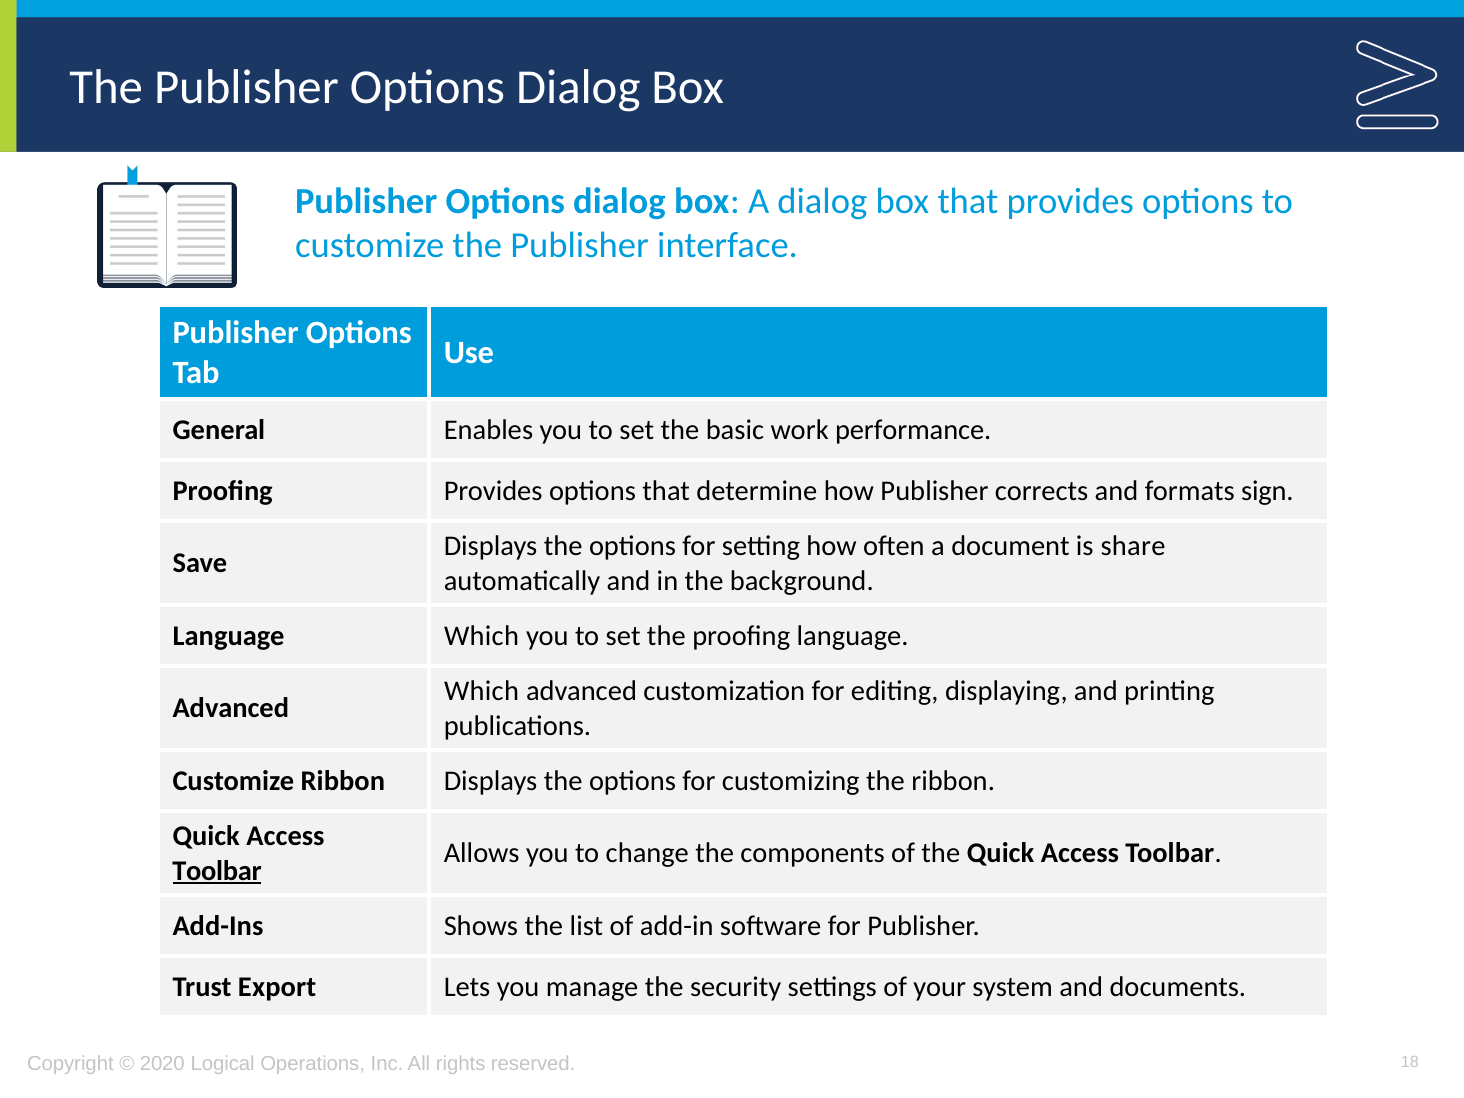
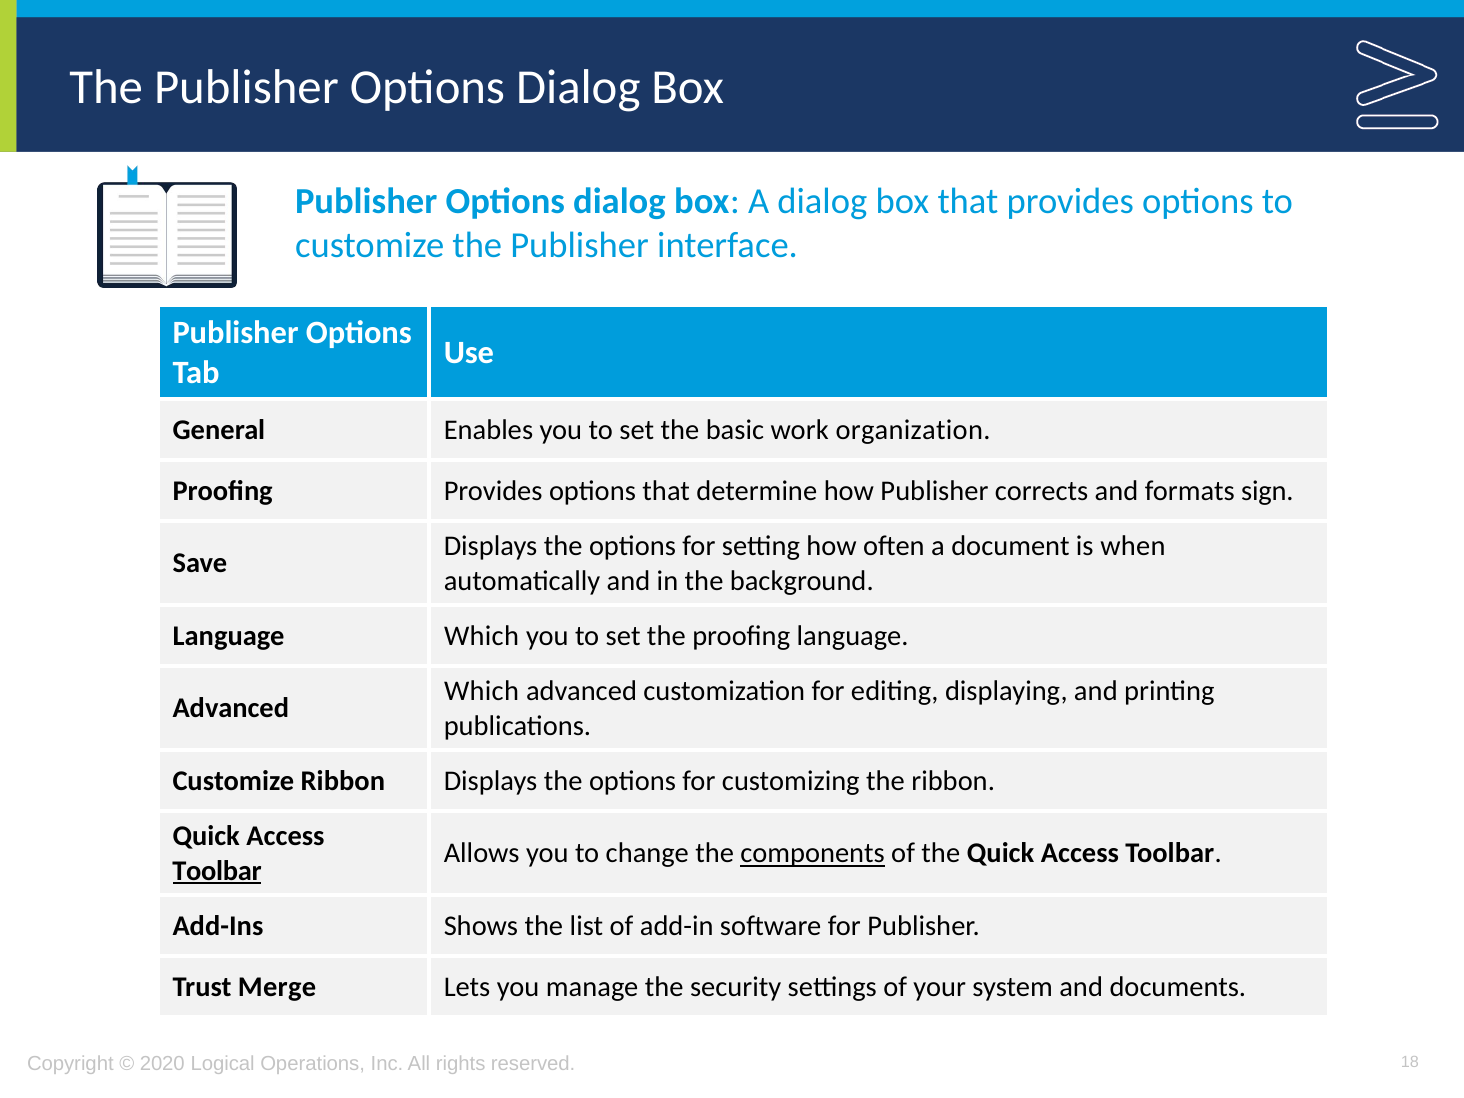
performance: performance -> organization
share: share -> when
components underline: none -> present
Export: Export -> Merge
